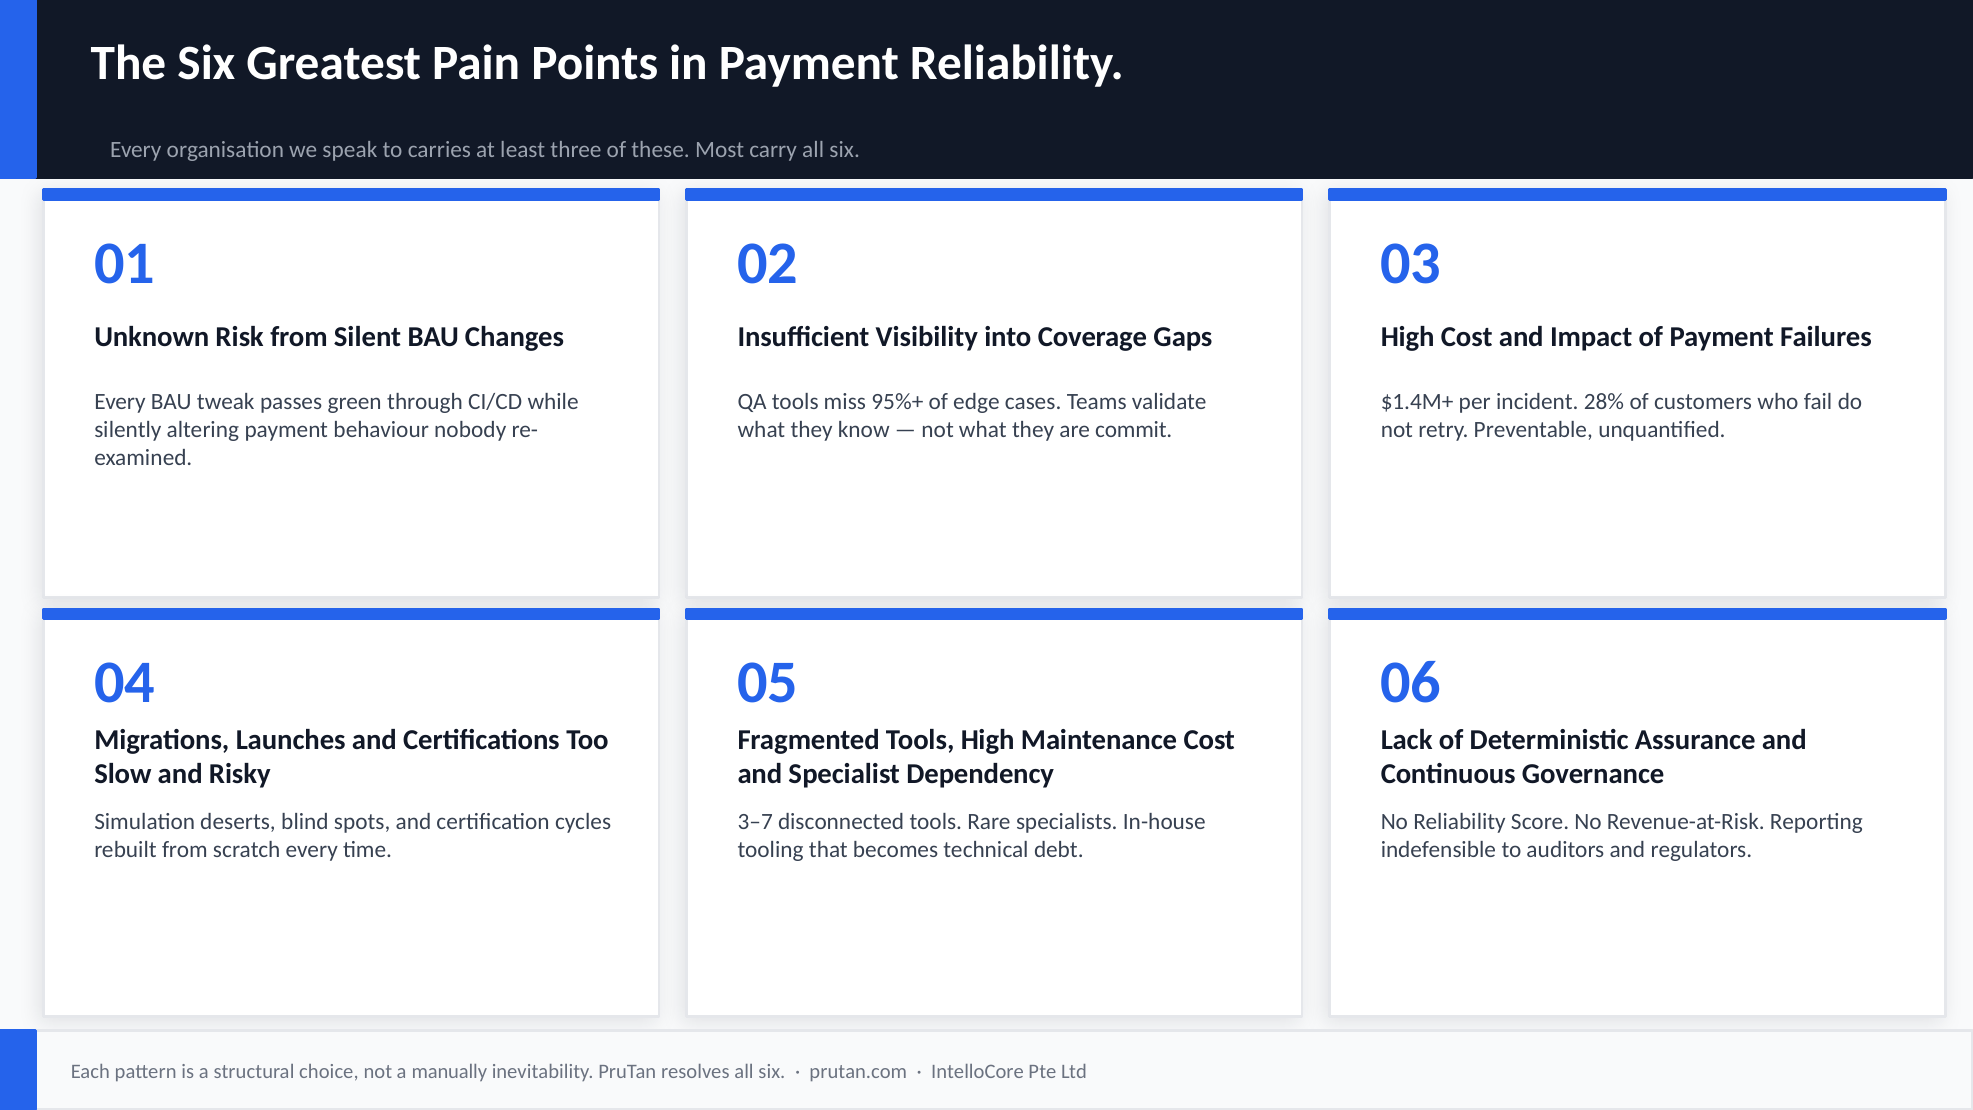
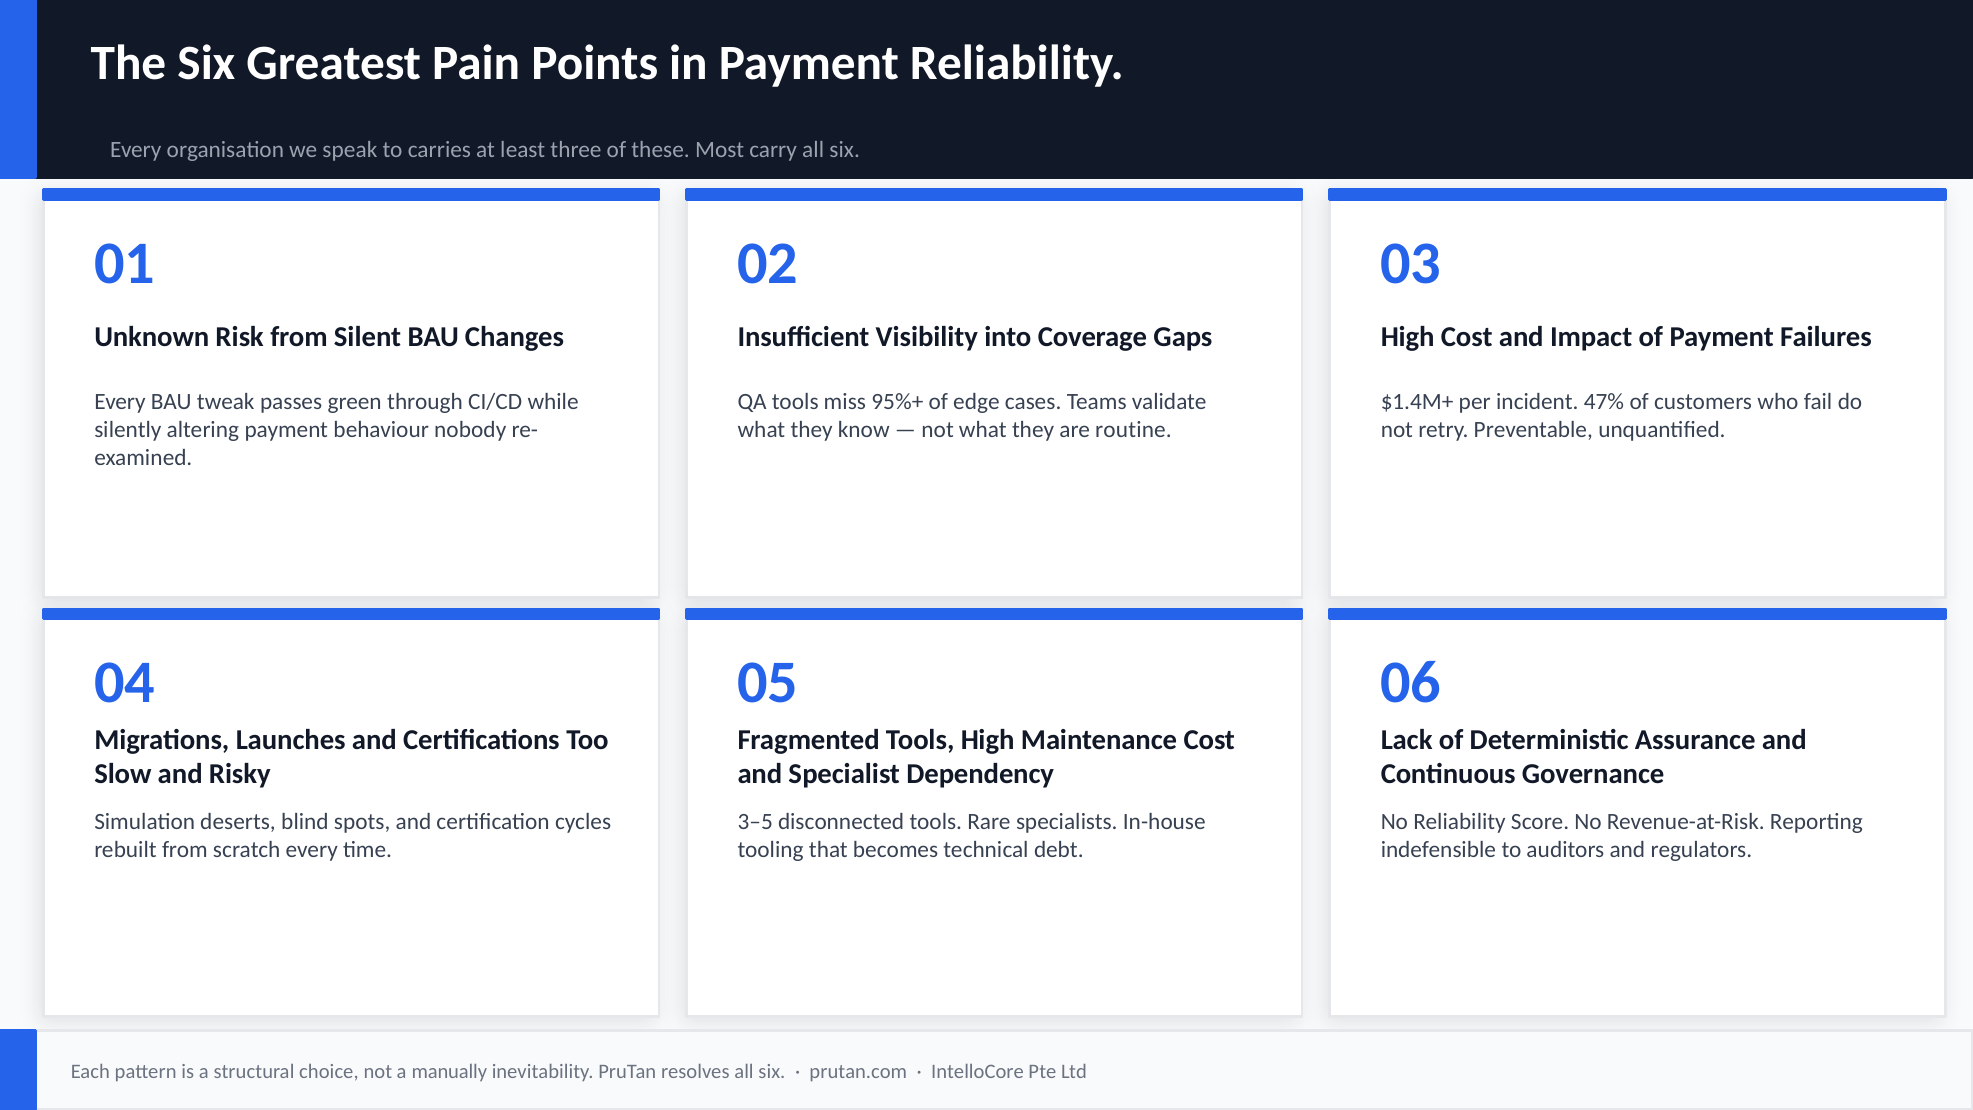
28%: 28% -> 47%
commit: commit -> routine
3–7: 3–7 -> 3–5
